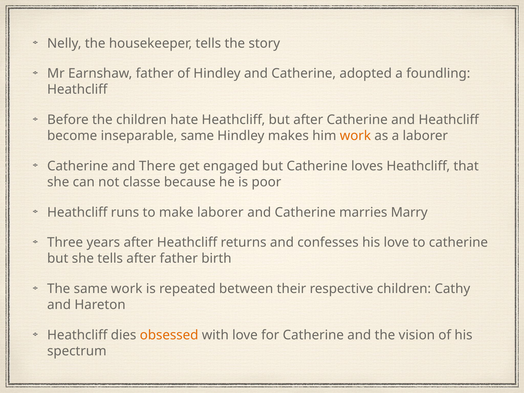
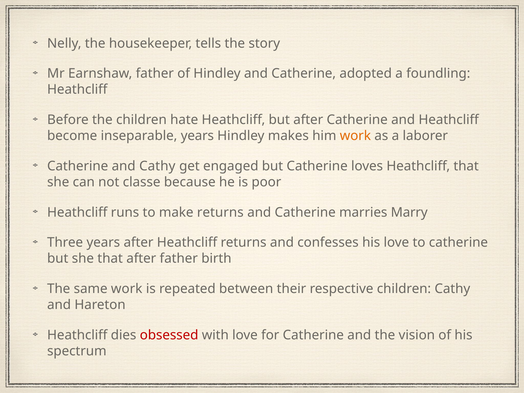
inseparable same: same -> years
and There: There -> Cathy
make laborer: laborer -> returns
she tells: tells -> that
obsessed colour: orange -> red
